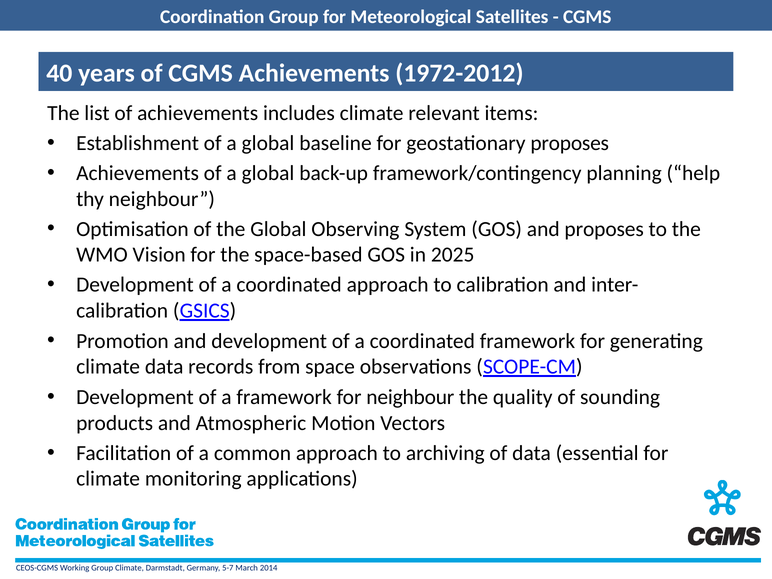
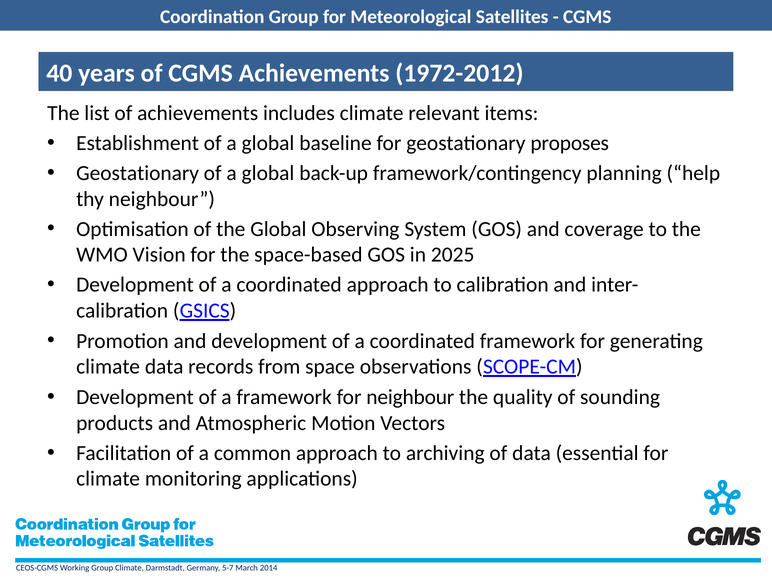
Achievements at (138, 173): Achievements -> Geostationary
and proposes: proposes -> coverage
